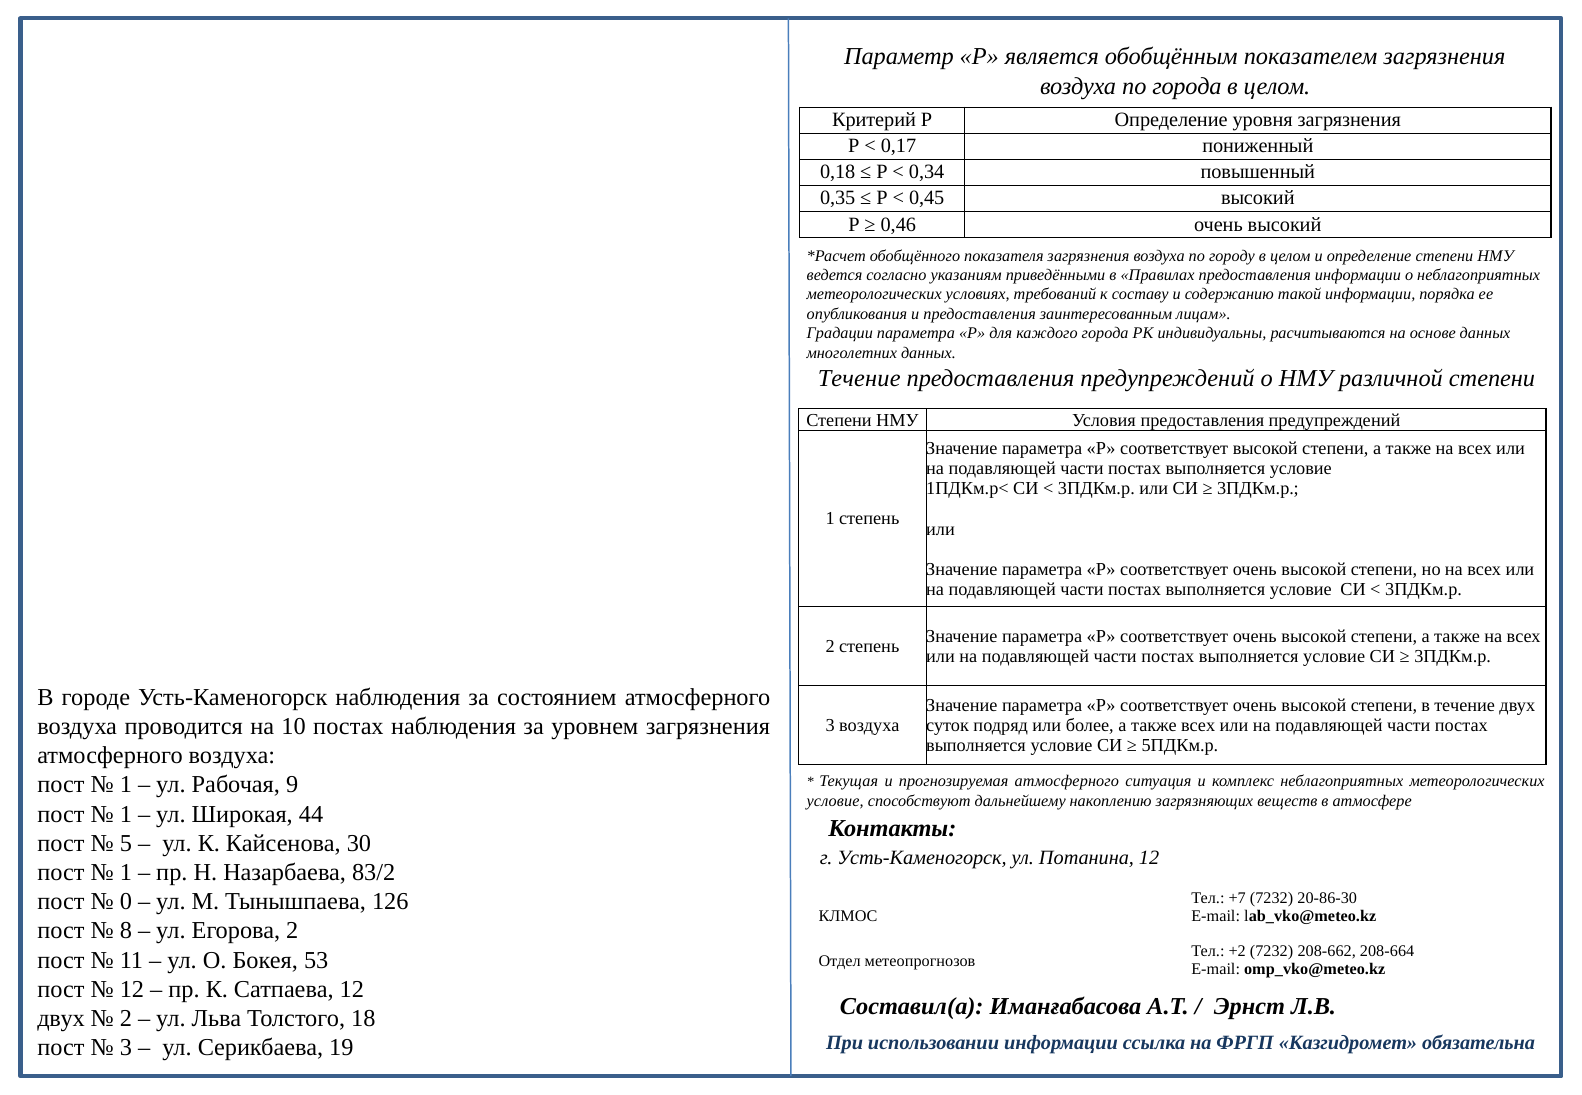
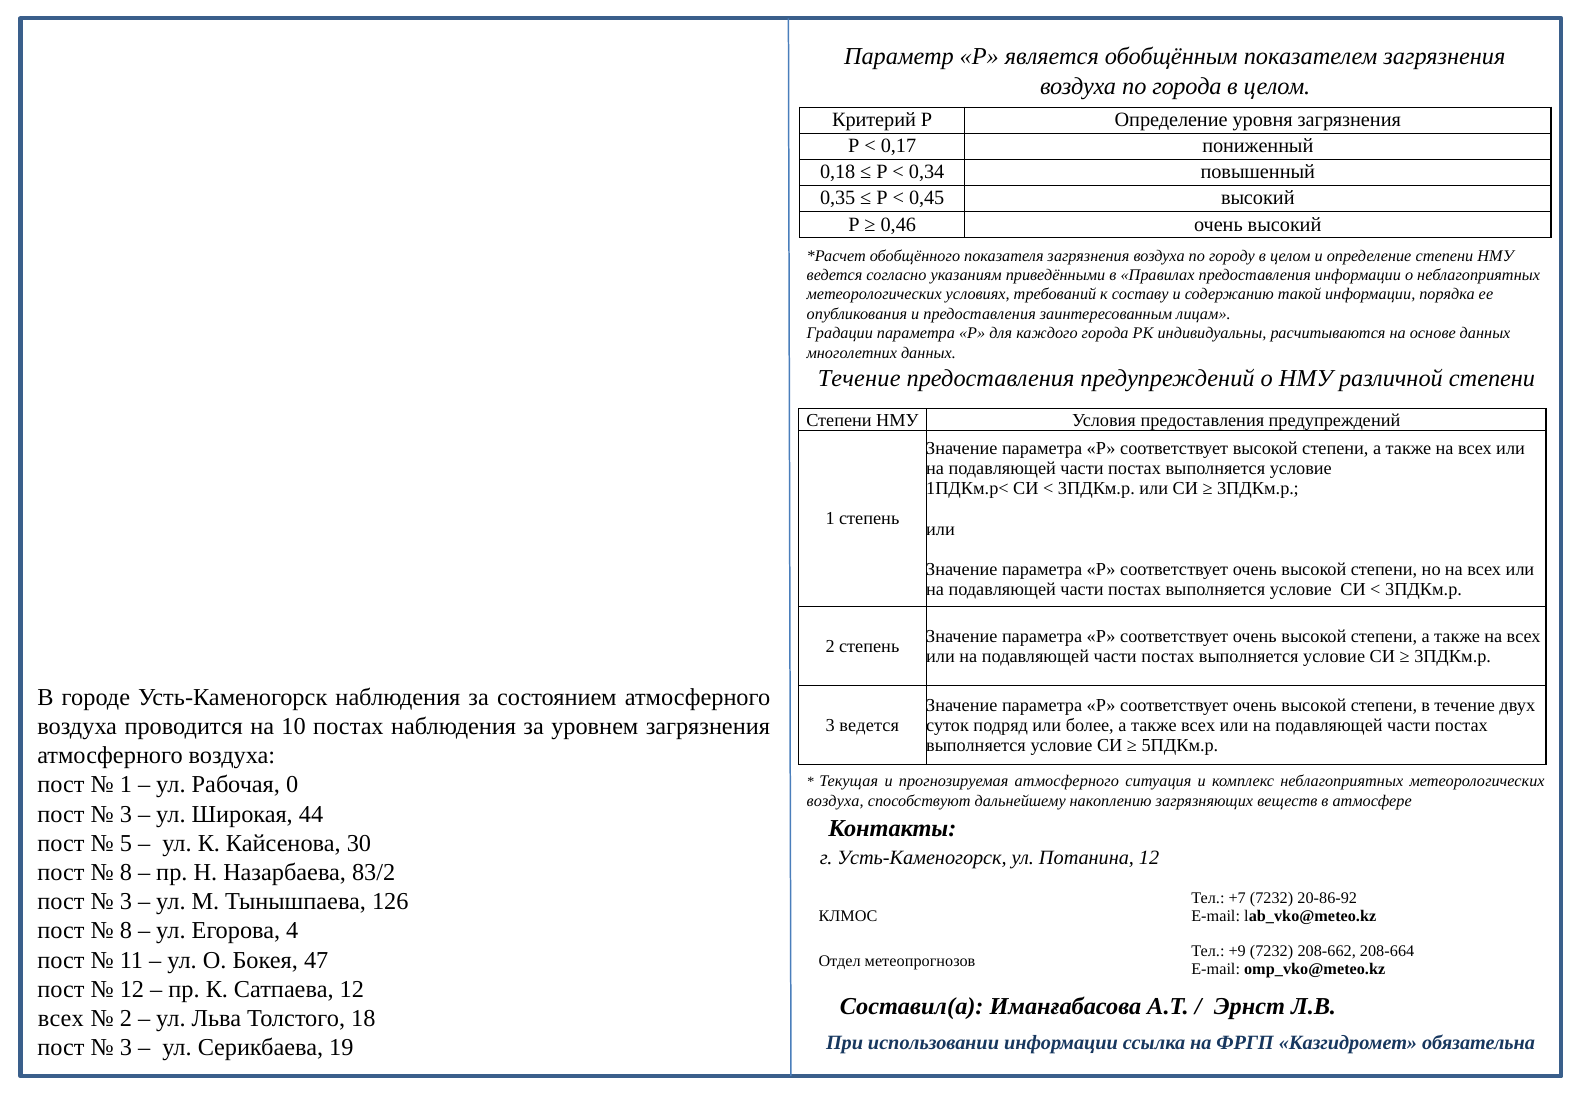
3 воздуха: воздуха -> ведется
9: 9 -> 0
условие at (835, 801): условие -> воздуха
1 at (126, 814): 1 -> 3
1 at (126, 873): 1 -> 8
0 at (126, 902): 0 -> 3
20-86-30: 20-86-30 -> 20-86-92
Егорова 2: 2 -> 4
+2: +2 -> +9
53: 53 -> 47
двух at (61, 1019): двух -> всех
